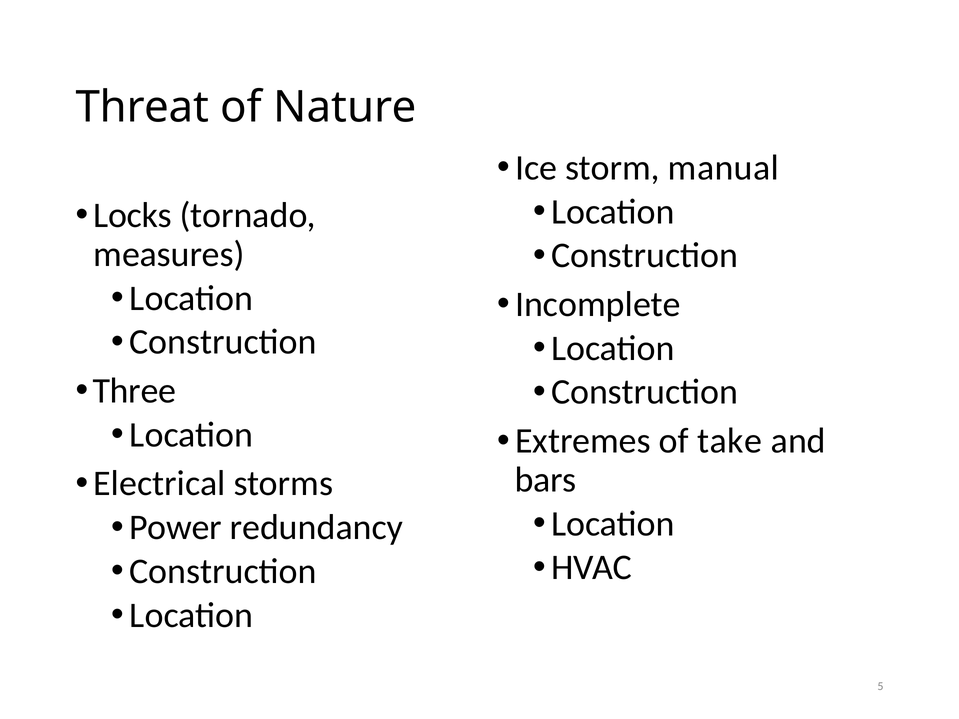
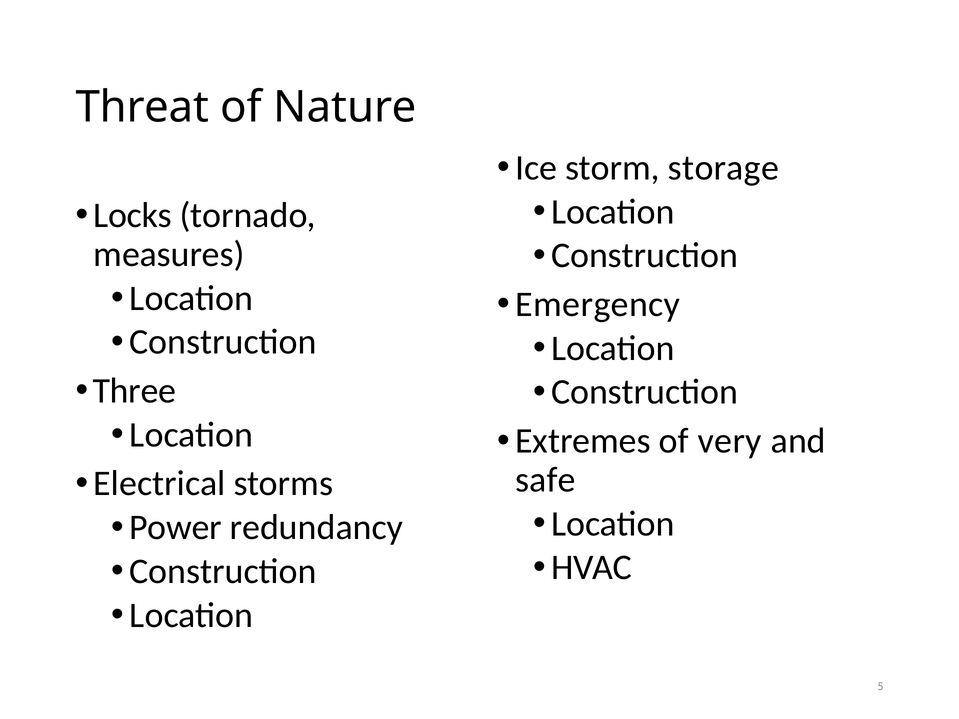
manual: manual -> storage
Incomplete: Incomplete -> Emergency
take: take -> very
bars: bars -> safe
